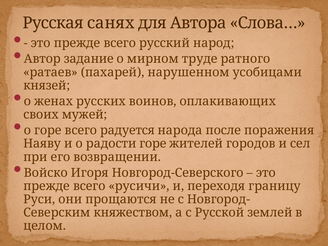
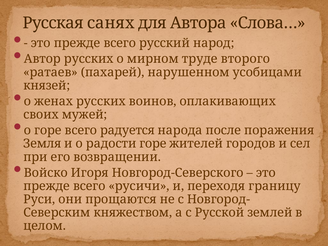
Автор задание: задание -> русских
ратного: ратного -> второго
Наяву: Наяву -> Земля
